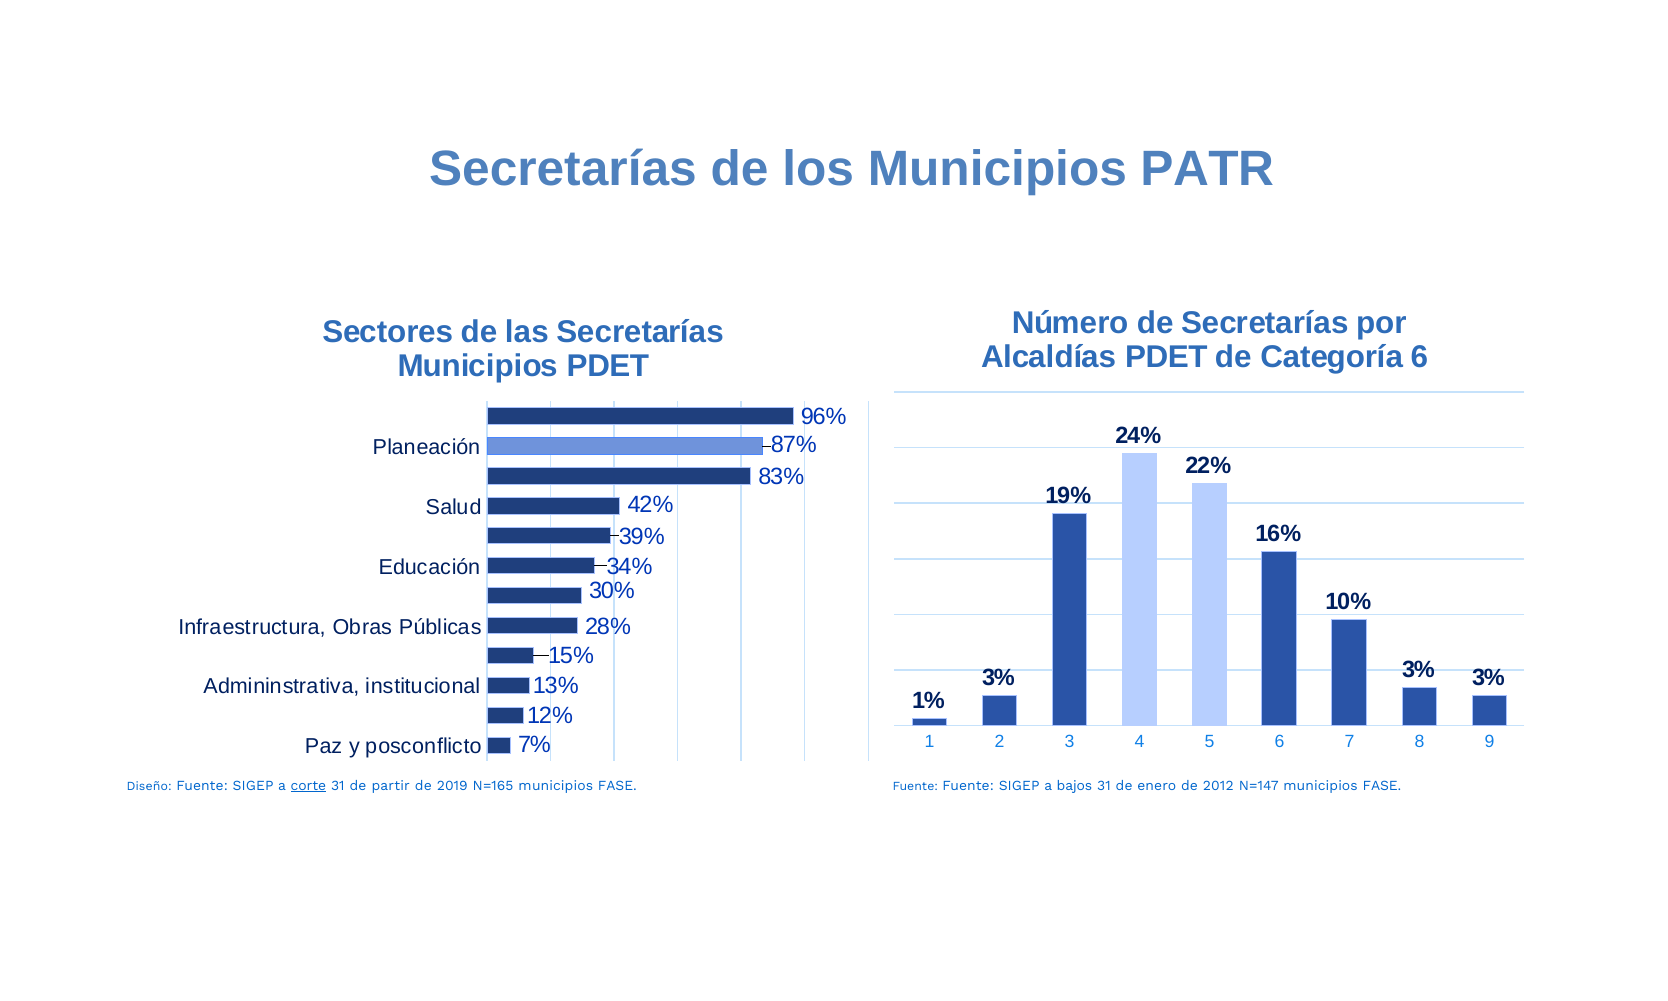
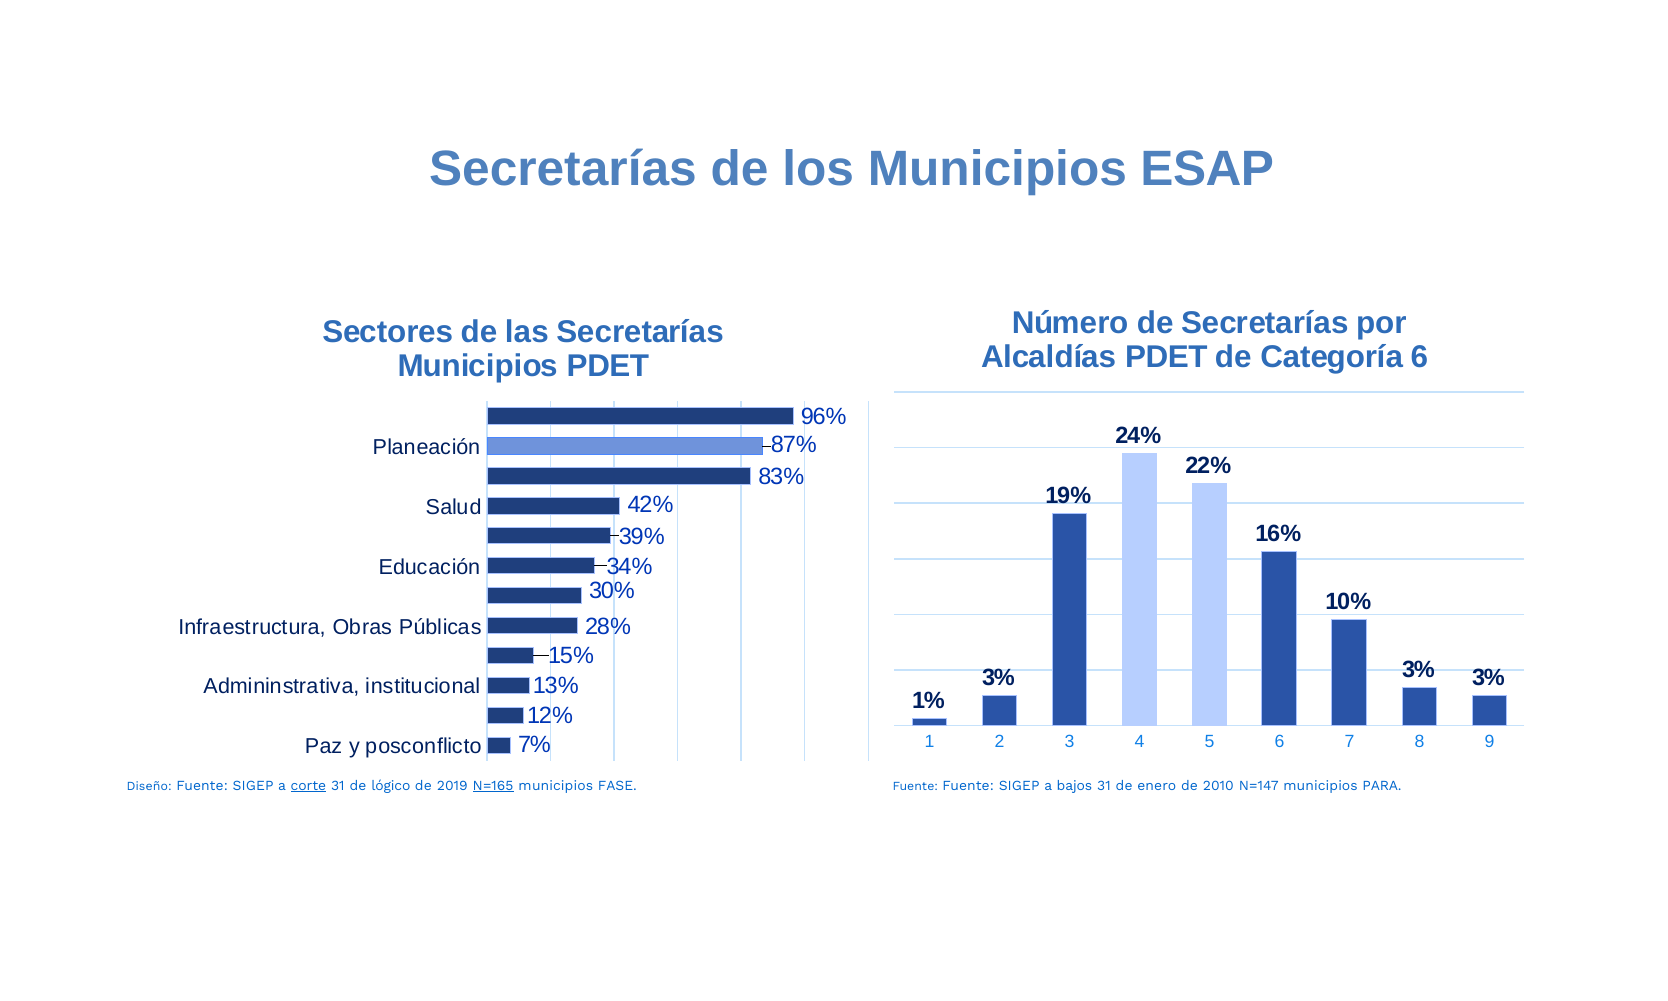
PATR: PATR -> ESAP
partir: partir -> lógico
N=165 underline: none -> present
2012: 2012 -> 2010
N=147 municipios FASE: FASE -> PARA
